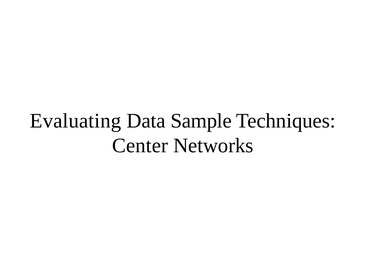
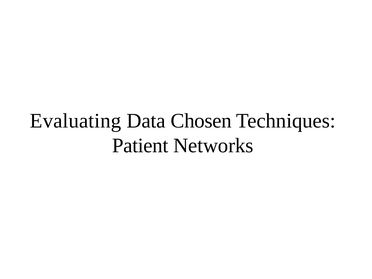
Sample: Sample -> Chosen
Center: Center -> Patient
